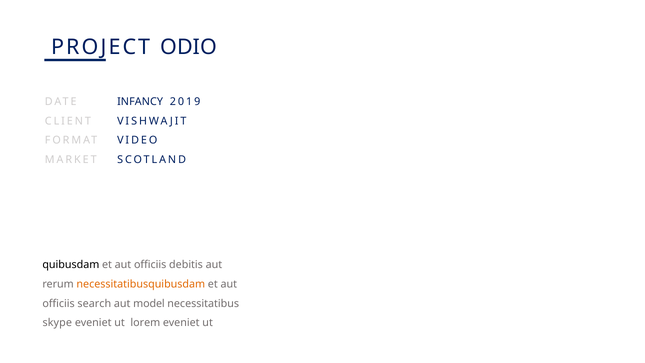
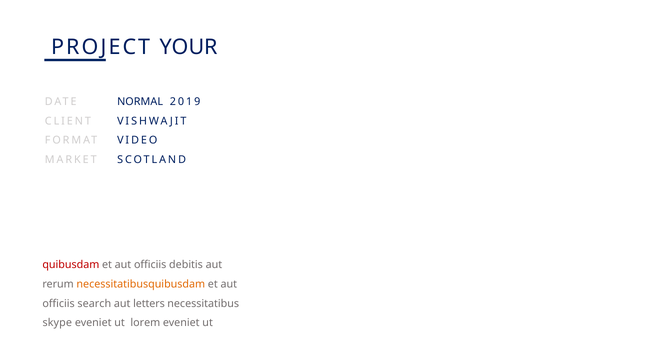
ODIO: ODIO -> YOUR
INFANCY: INFANCY -> NORMAL
quibusdam colour: black -> red
model: model -> letters
